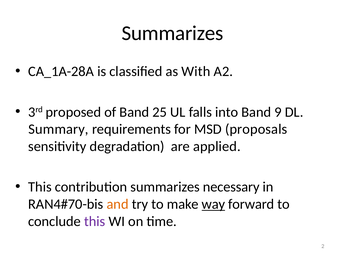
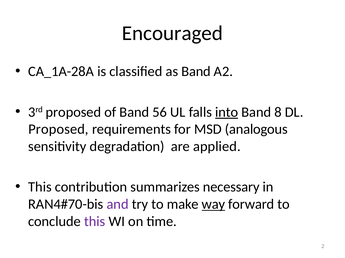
Summarizes at (173, 33): Summarizes -> Encouraged
as With: With -> Band
25: 25 -> 56
into underline: none -> present
9: 9 -> 8
Summary at (58, 130): Summary -> Proposed
proposals: proposals -> analogous
and colour: orange -> purple
